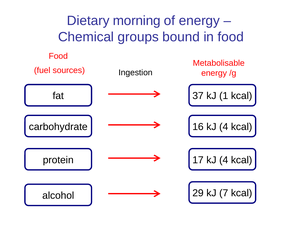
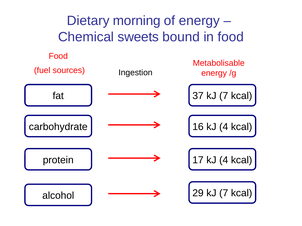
groups: groups -> sweets
37 kJ 1: 1 -> 7
